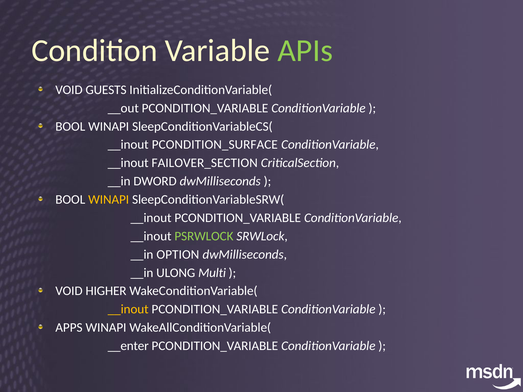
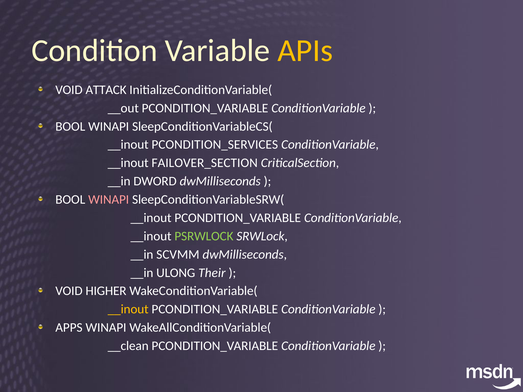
APIs colour: light green -> yellow
GUESTS: GUESTS -> ATTACK
PCONDITION_SURFACE: PCONDITION_SURFACE -> PCONDITION_SERVICES
WINAPI at (109, 200) colour: yellow -> pink
OPTION: OPTION -> SCVMM
Multi: Multi -> Their
__enter: __enter -> __clean
